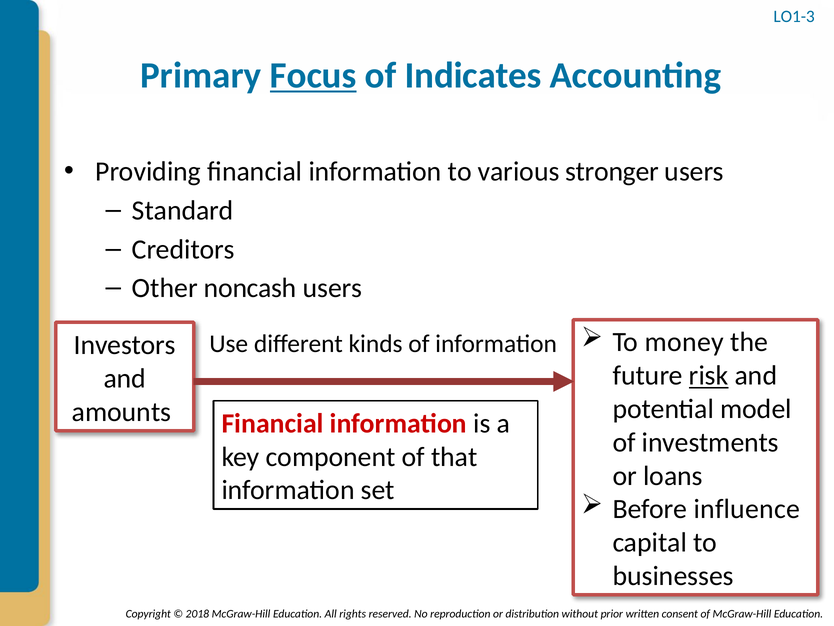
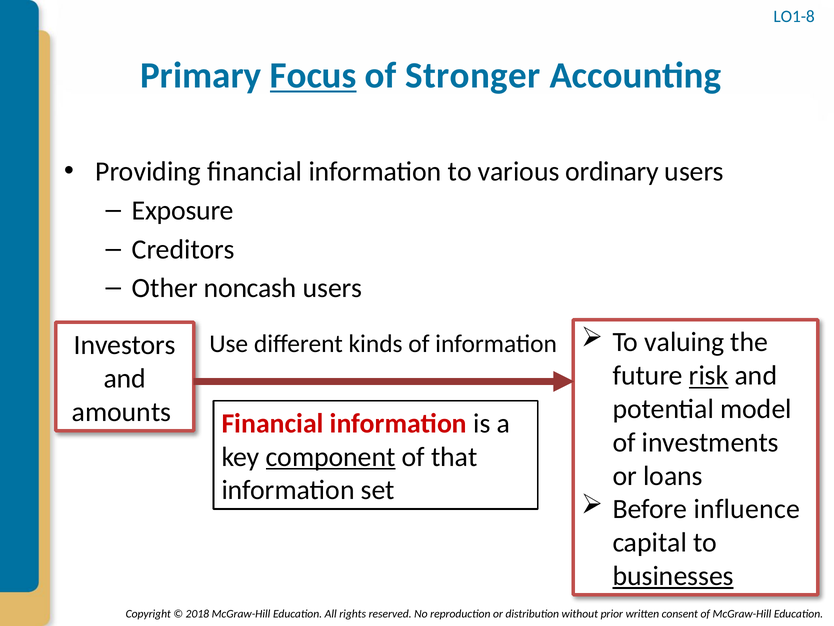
LO1-3: LO1-3 -> LO1-8
Indicates: Indicates -> Stronger
stronger: stronger -> ordinary
Standard: Standard -> Exposure
money: money -> valuing
component underline: none -> present
businesses underline: none -> present
